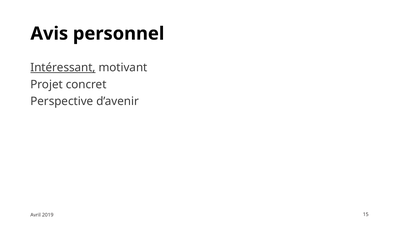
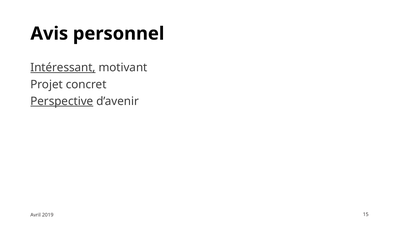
Perspective underline: none -> present
